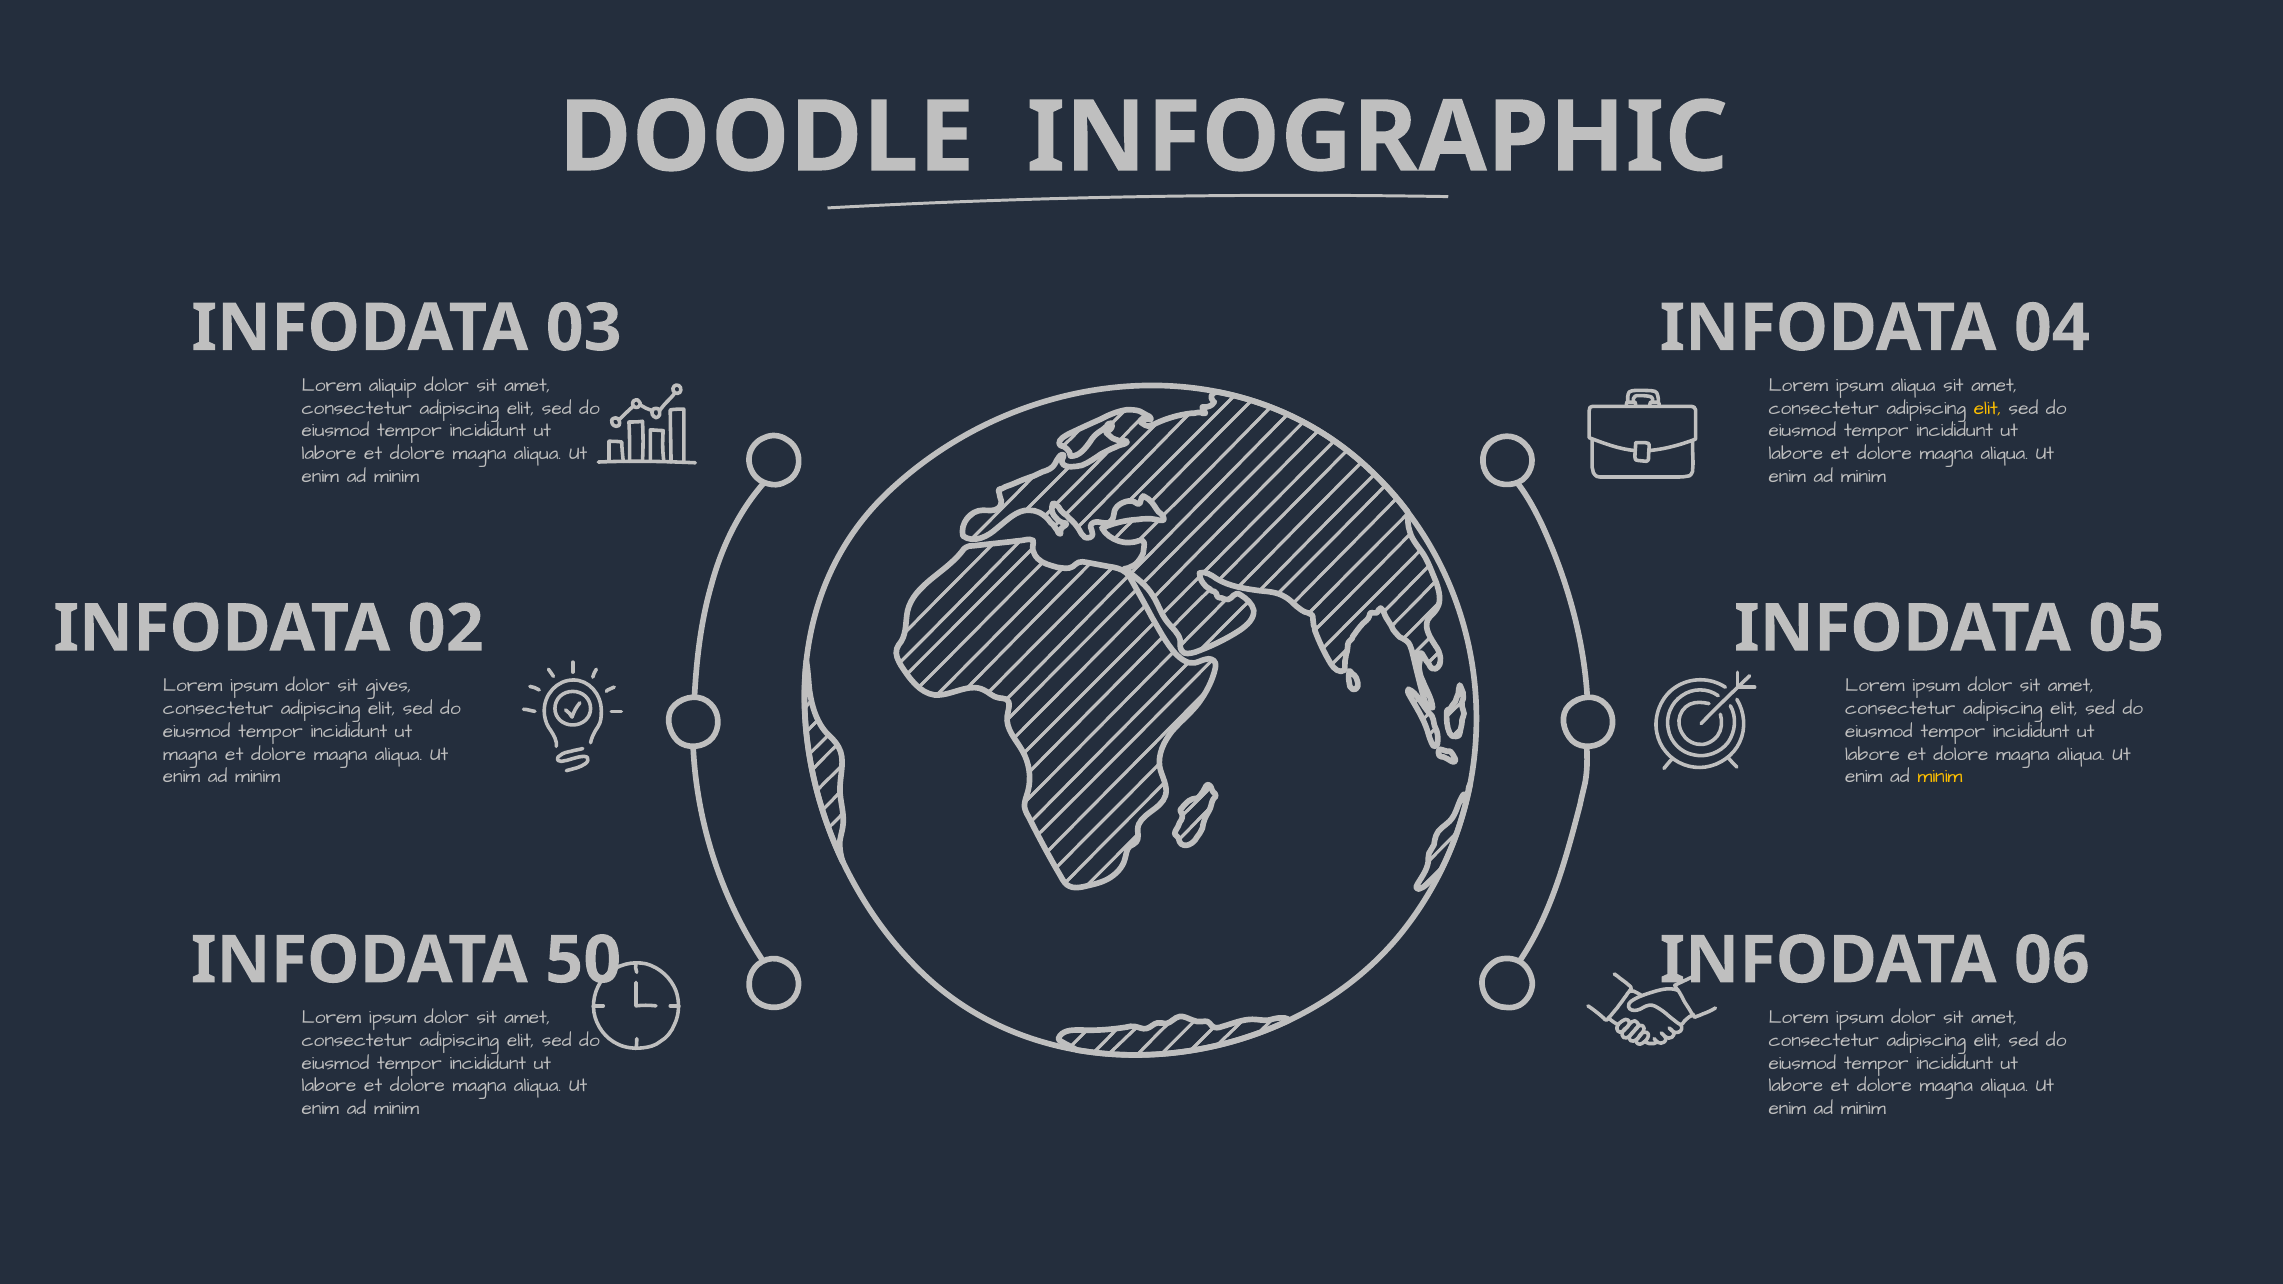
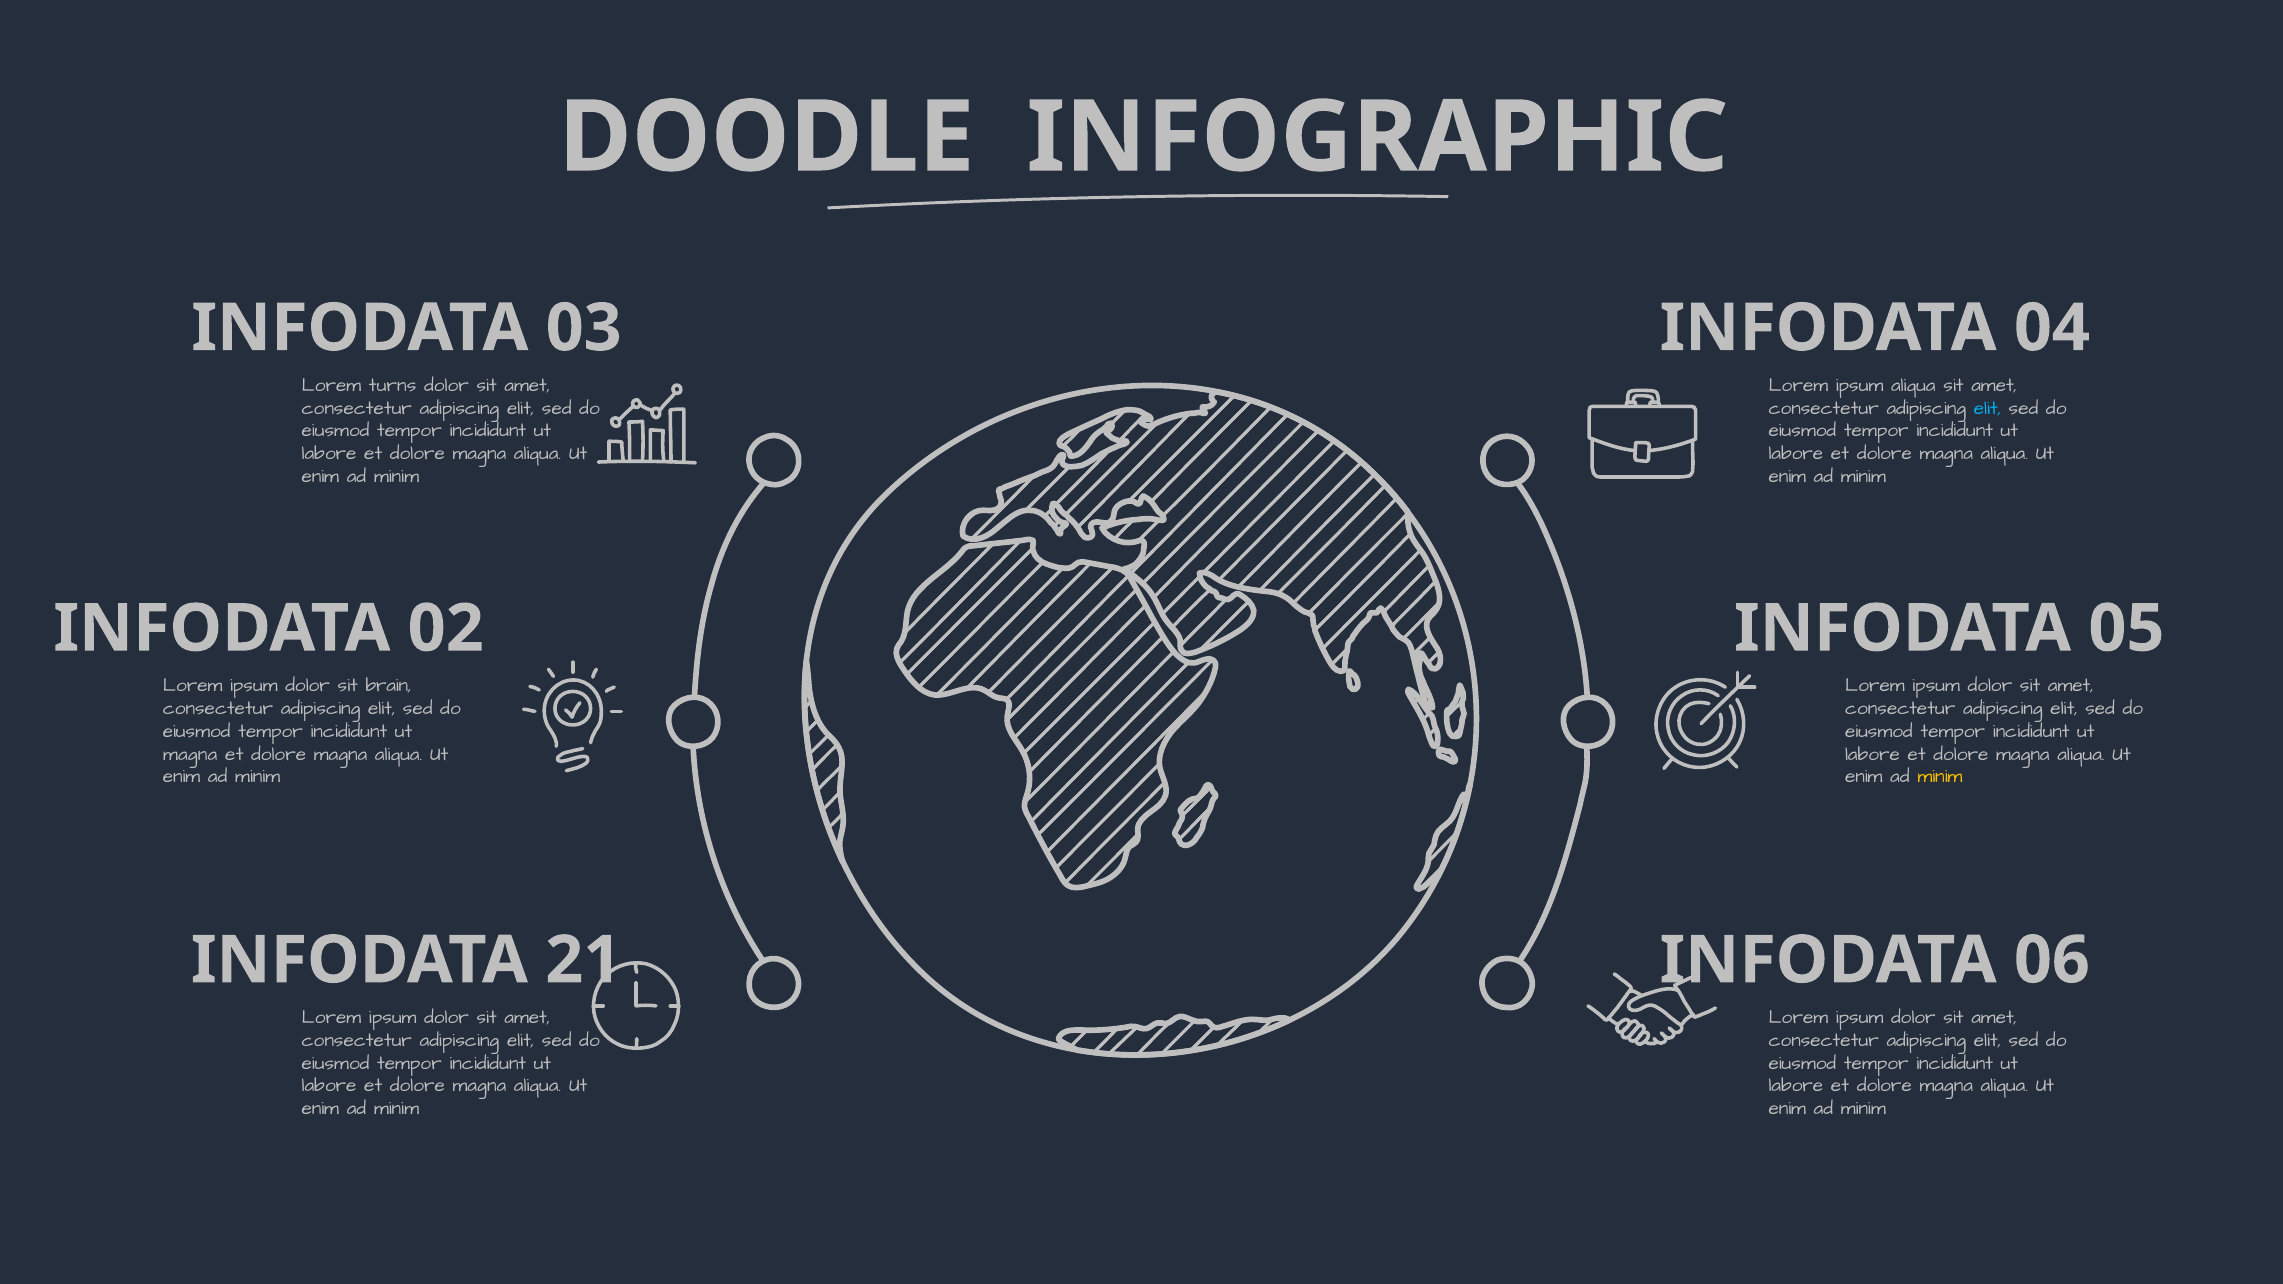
aliquip: aliquip -> turns
elit at (1988, 408) colour: yellow -> light blue
gives: gives -> brain
50: 50 -> 21
